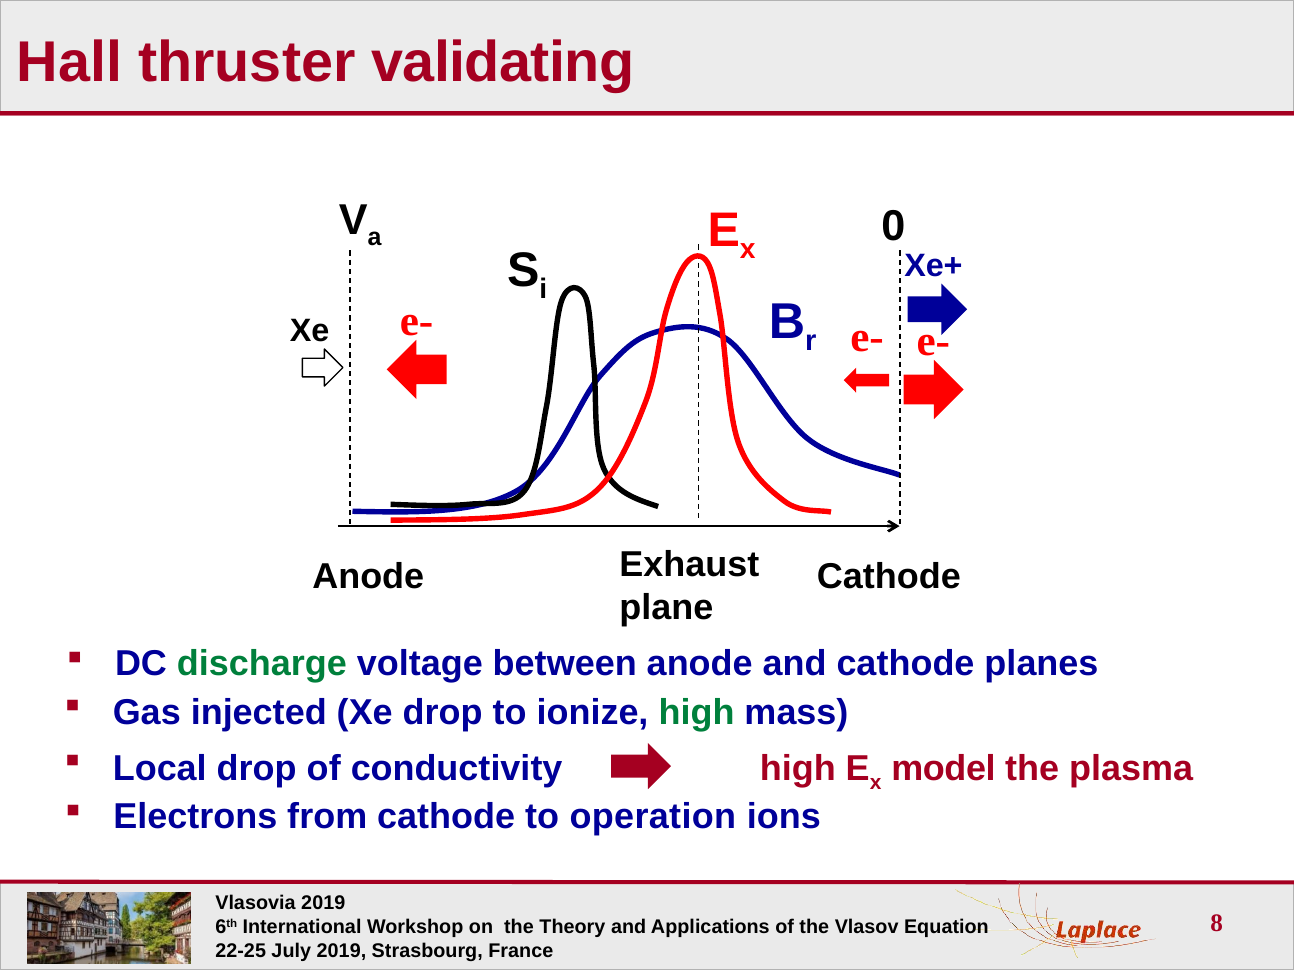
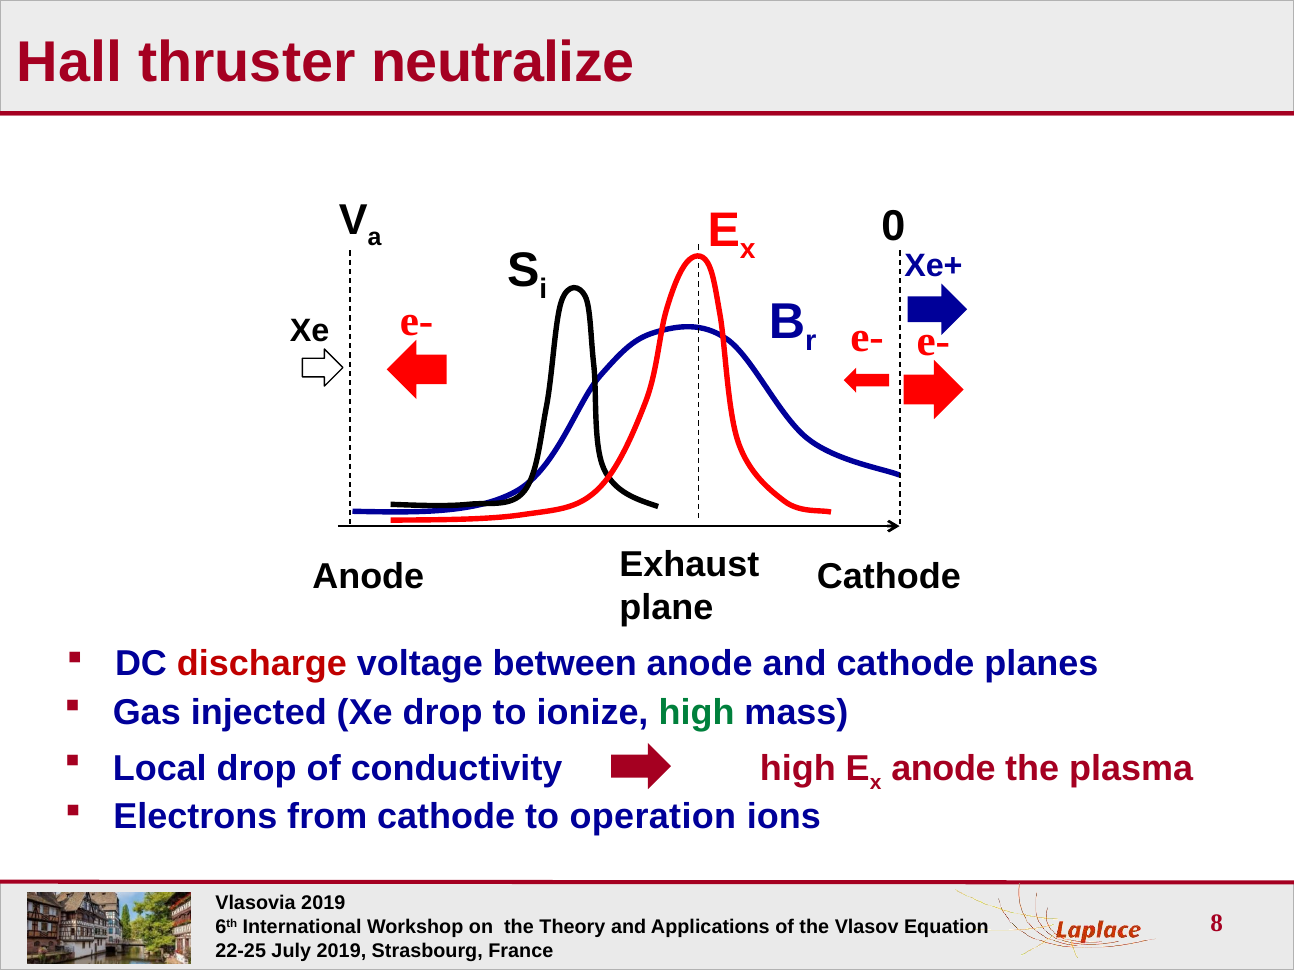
validating: validating -> neutralize
discharge colour: green -> red
model at (943, 769): model -> anode
